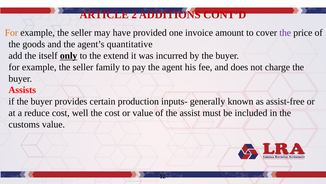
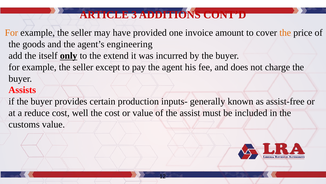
2: 2 -> 3
the at (285, 33) colour: purple -> orange
quantitative: quantitative -> engineering
family: family -> except
